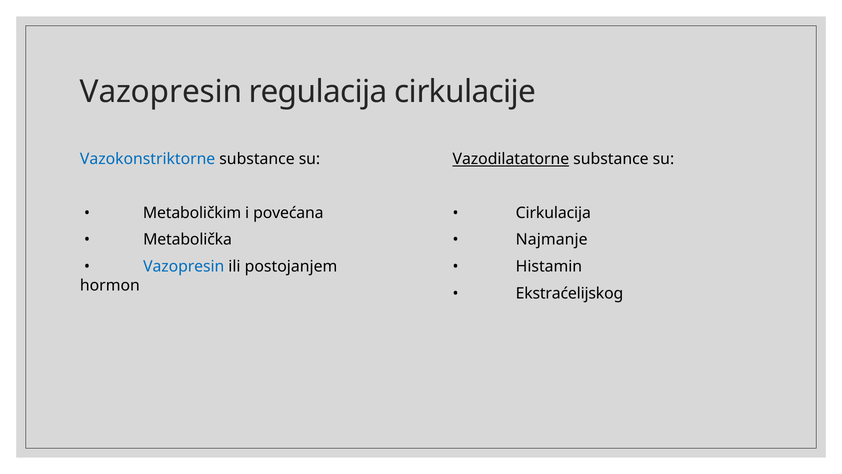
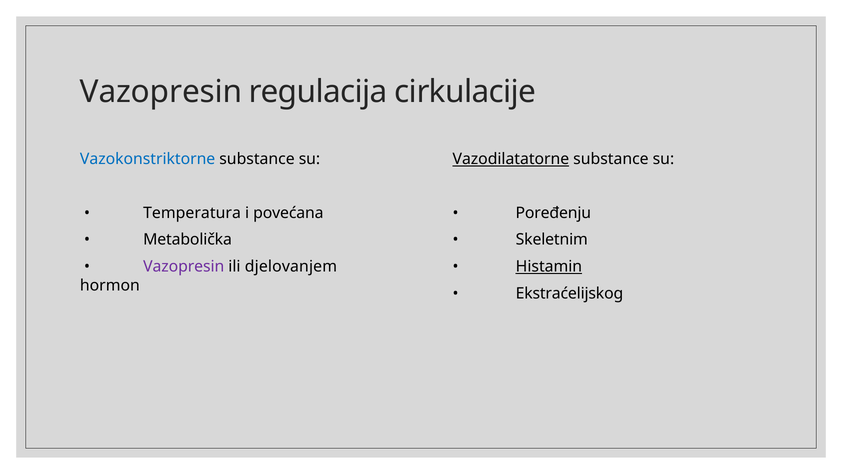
Metaboličkim: Metaboličkim -> Temperatura
Cirkulacija: Cirkulacija -> Poređenju
Najmanje: Najmanje -> Skeletnim
Vazopresin at (184, 266) colour: blue -> purple
postojanjem: postojanjem -> djelovanjem
Histamin underline: none -> present
